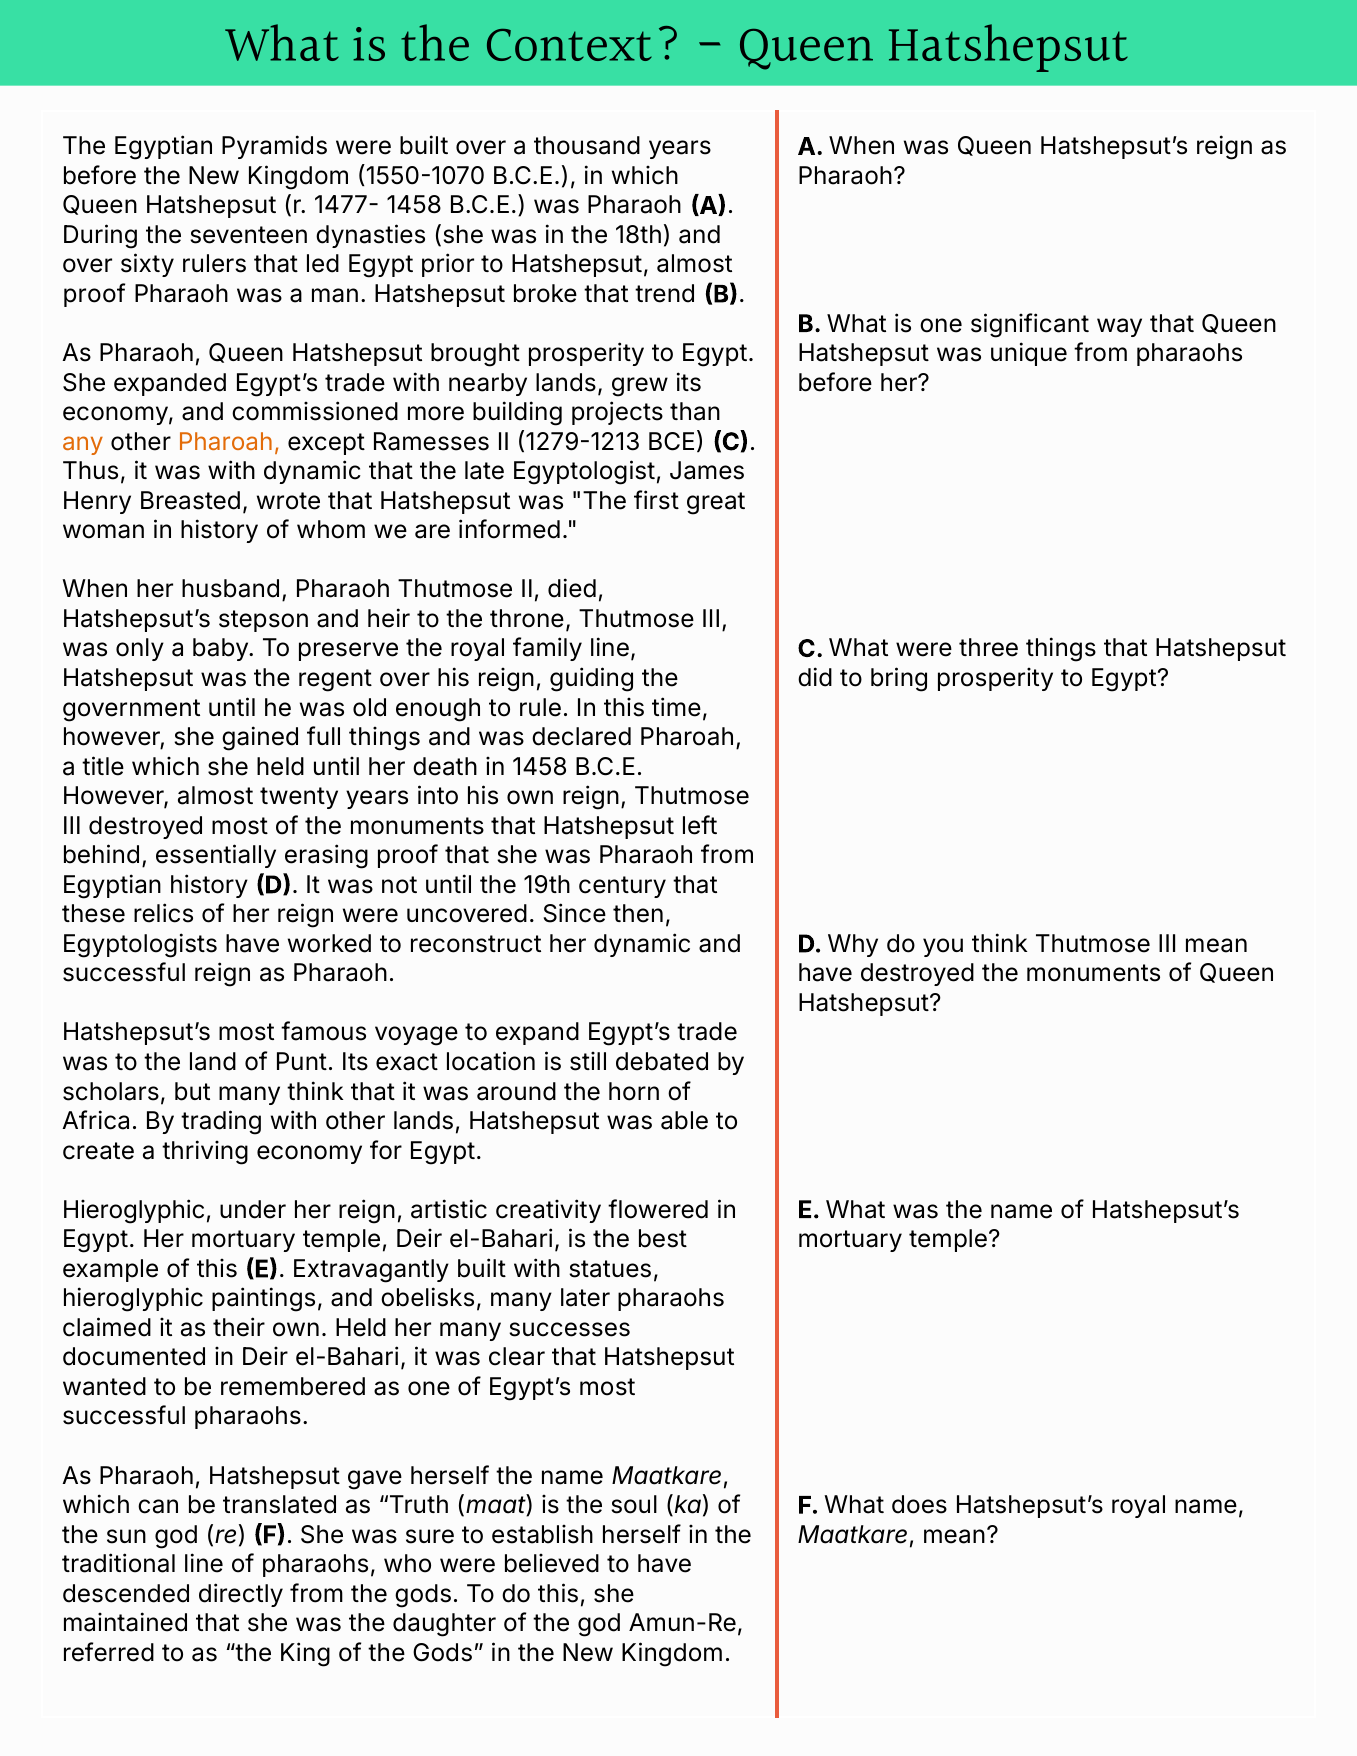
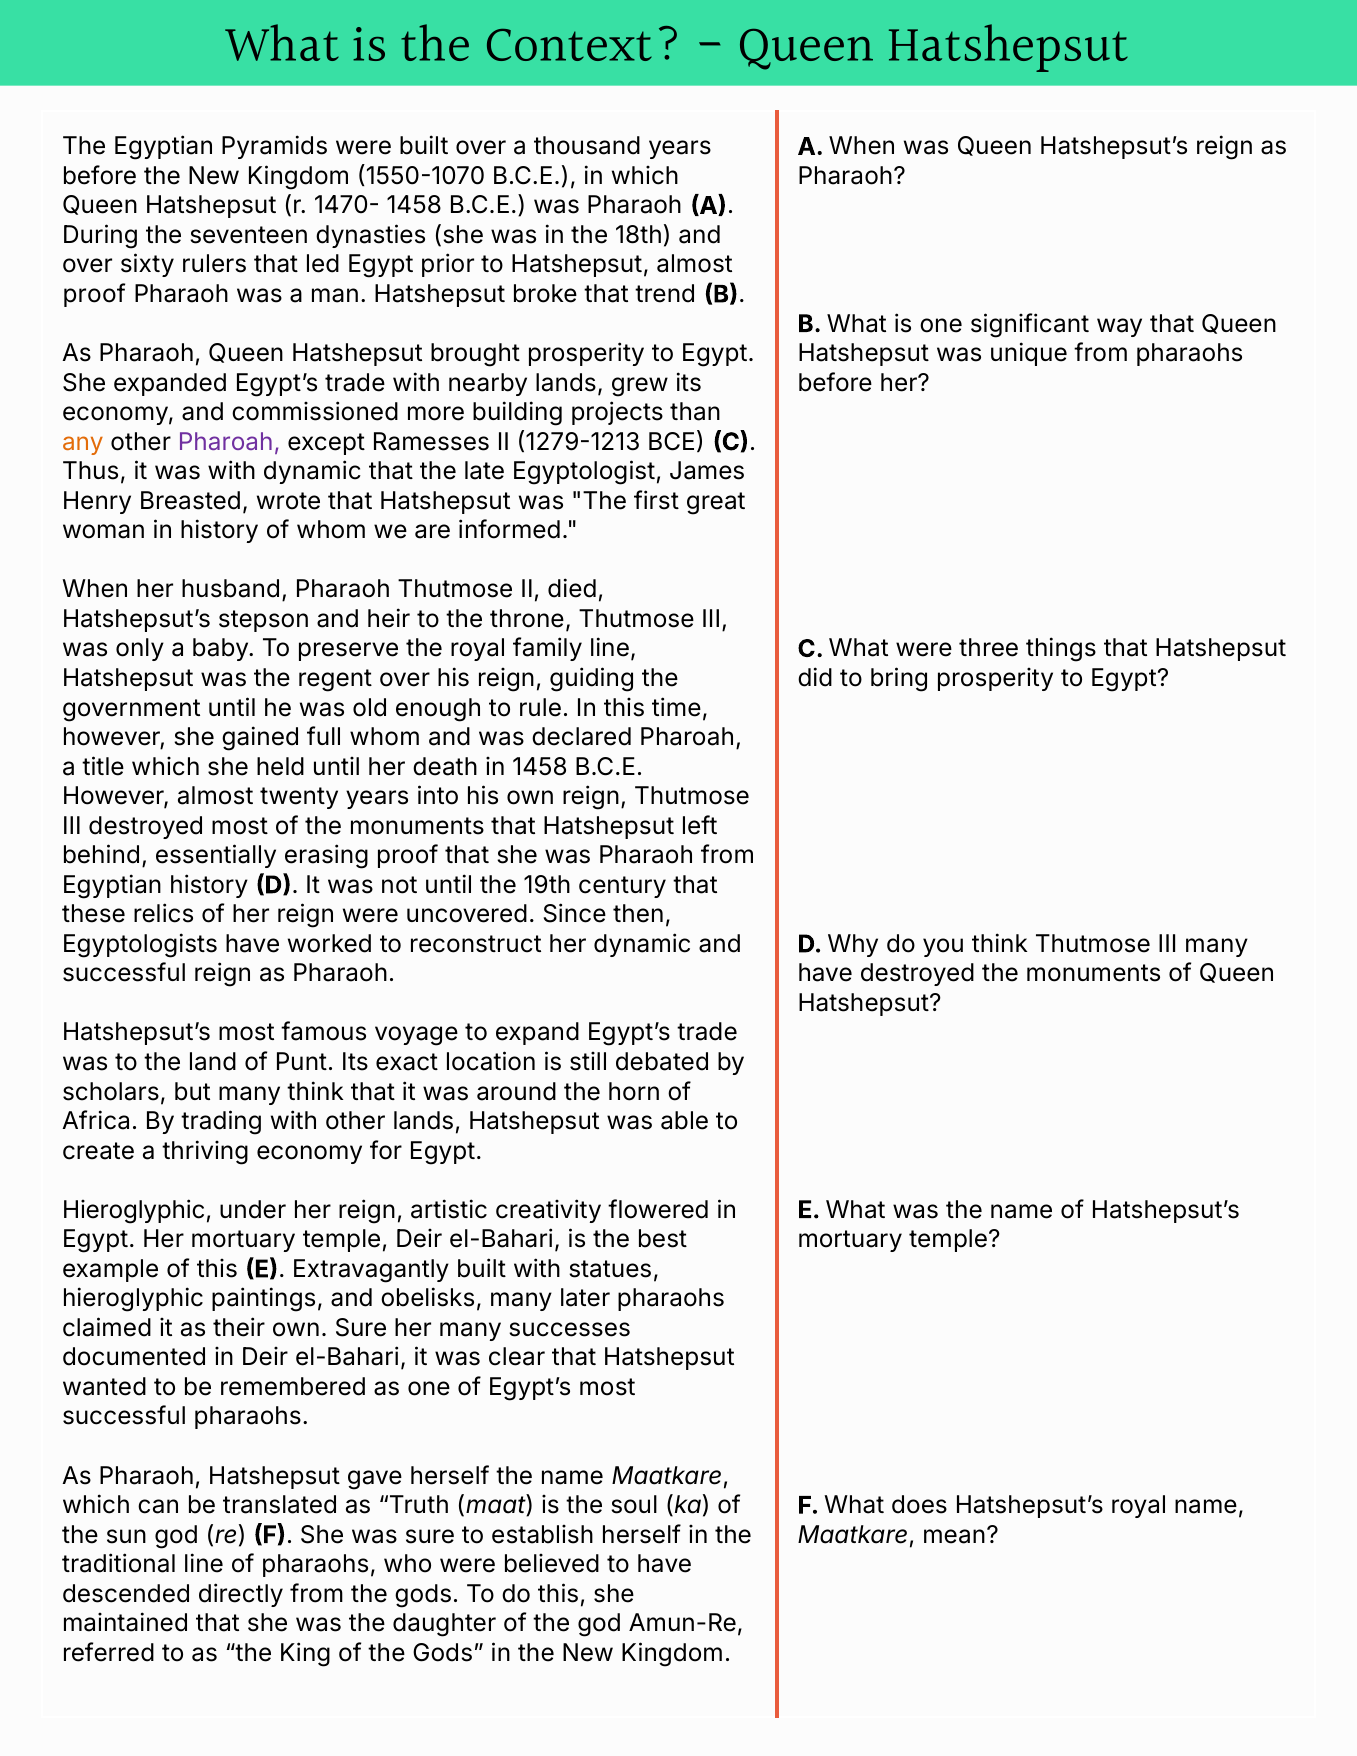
1477-: 1477- -> 1470-
Pharoah at (229, 442) colour: orange -> purple
full things: things -> whom
III mean: mean -> many
own Held: Held -> Sure
